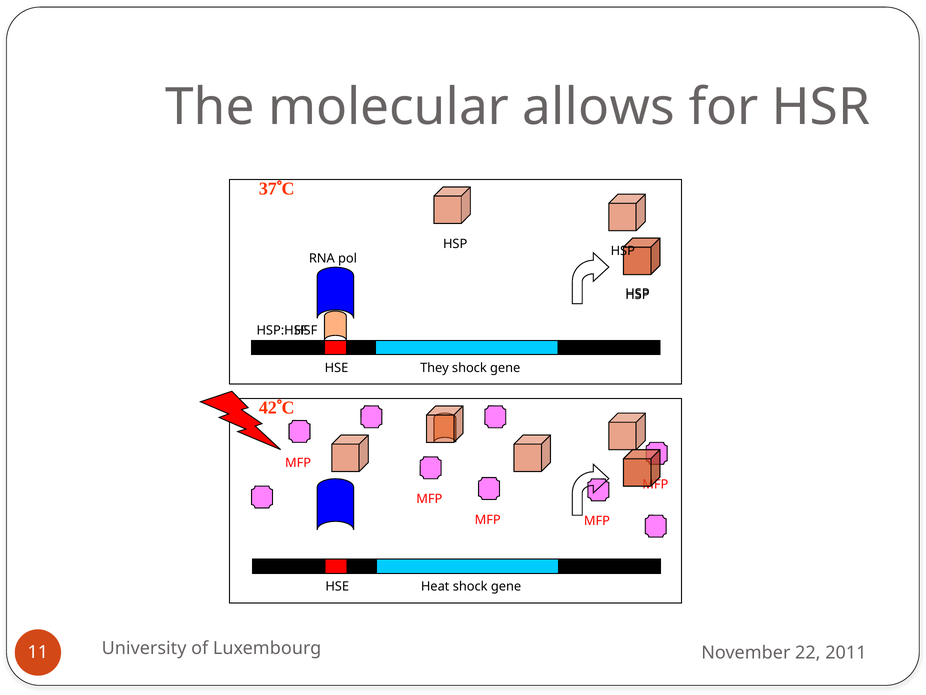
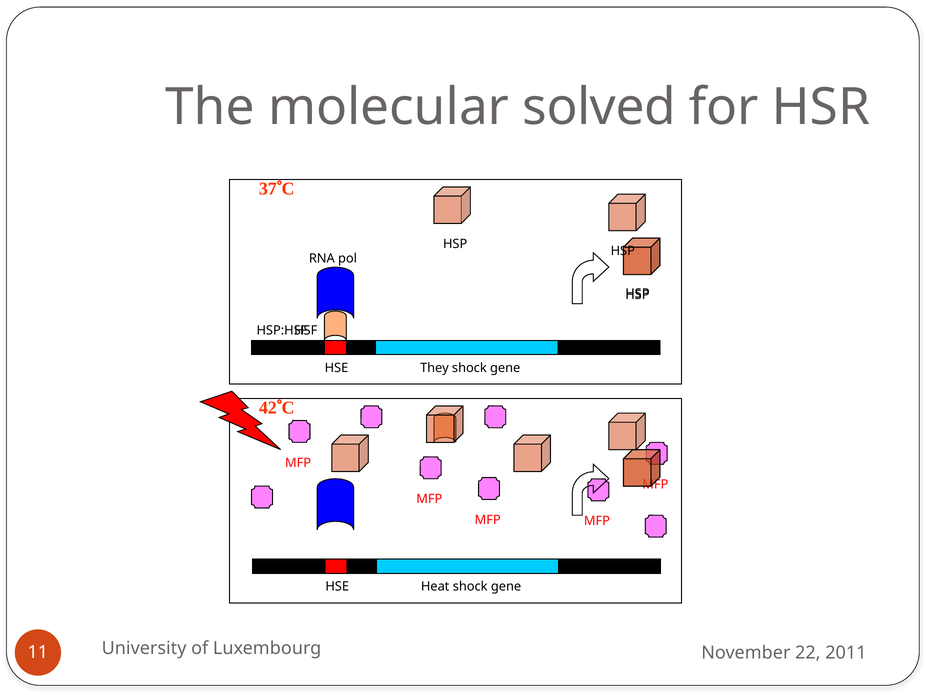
allows: allows -> solved
